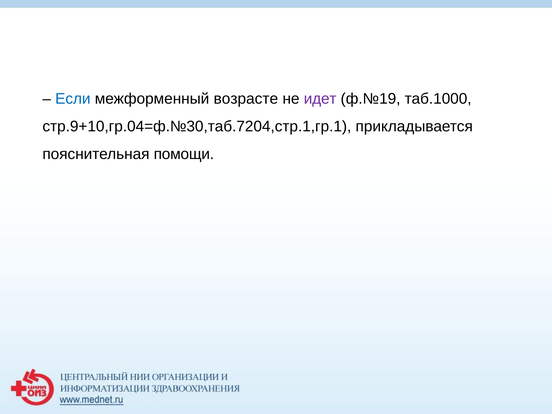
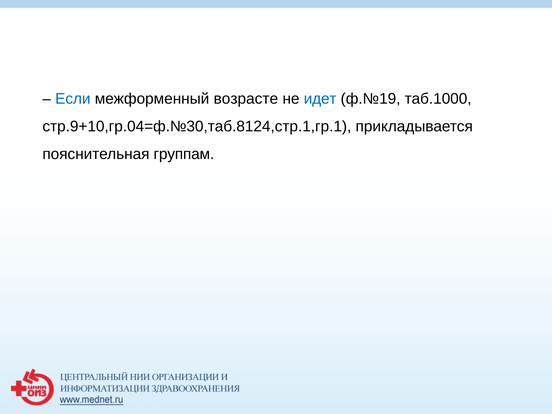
идет colour: purple -> blue
стр.9+10,гр.04=ф.№30,таб.7204,стр.1,гр.1: стр.9+10,гр.04=ф.№30,таб.7204,стр.1,гр.1 -> стр.9+10,гр.04=ф.№30,таб.8124,стр.1,гр.1
помощи: помощи -> группам
